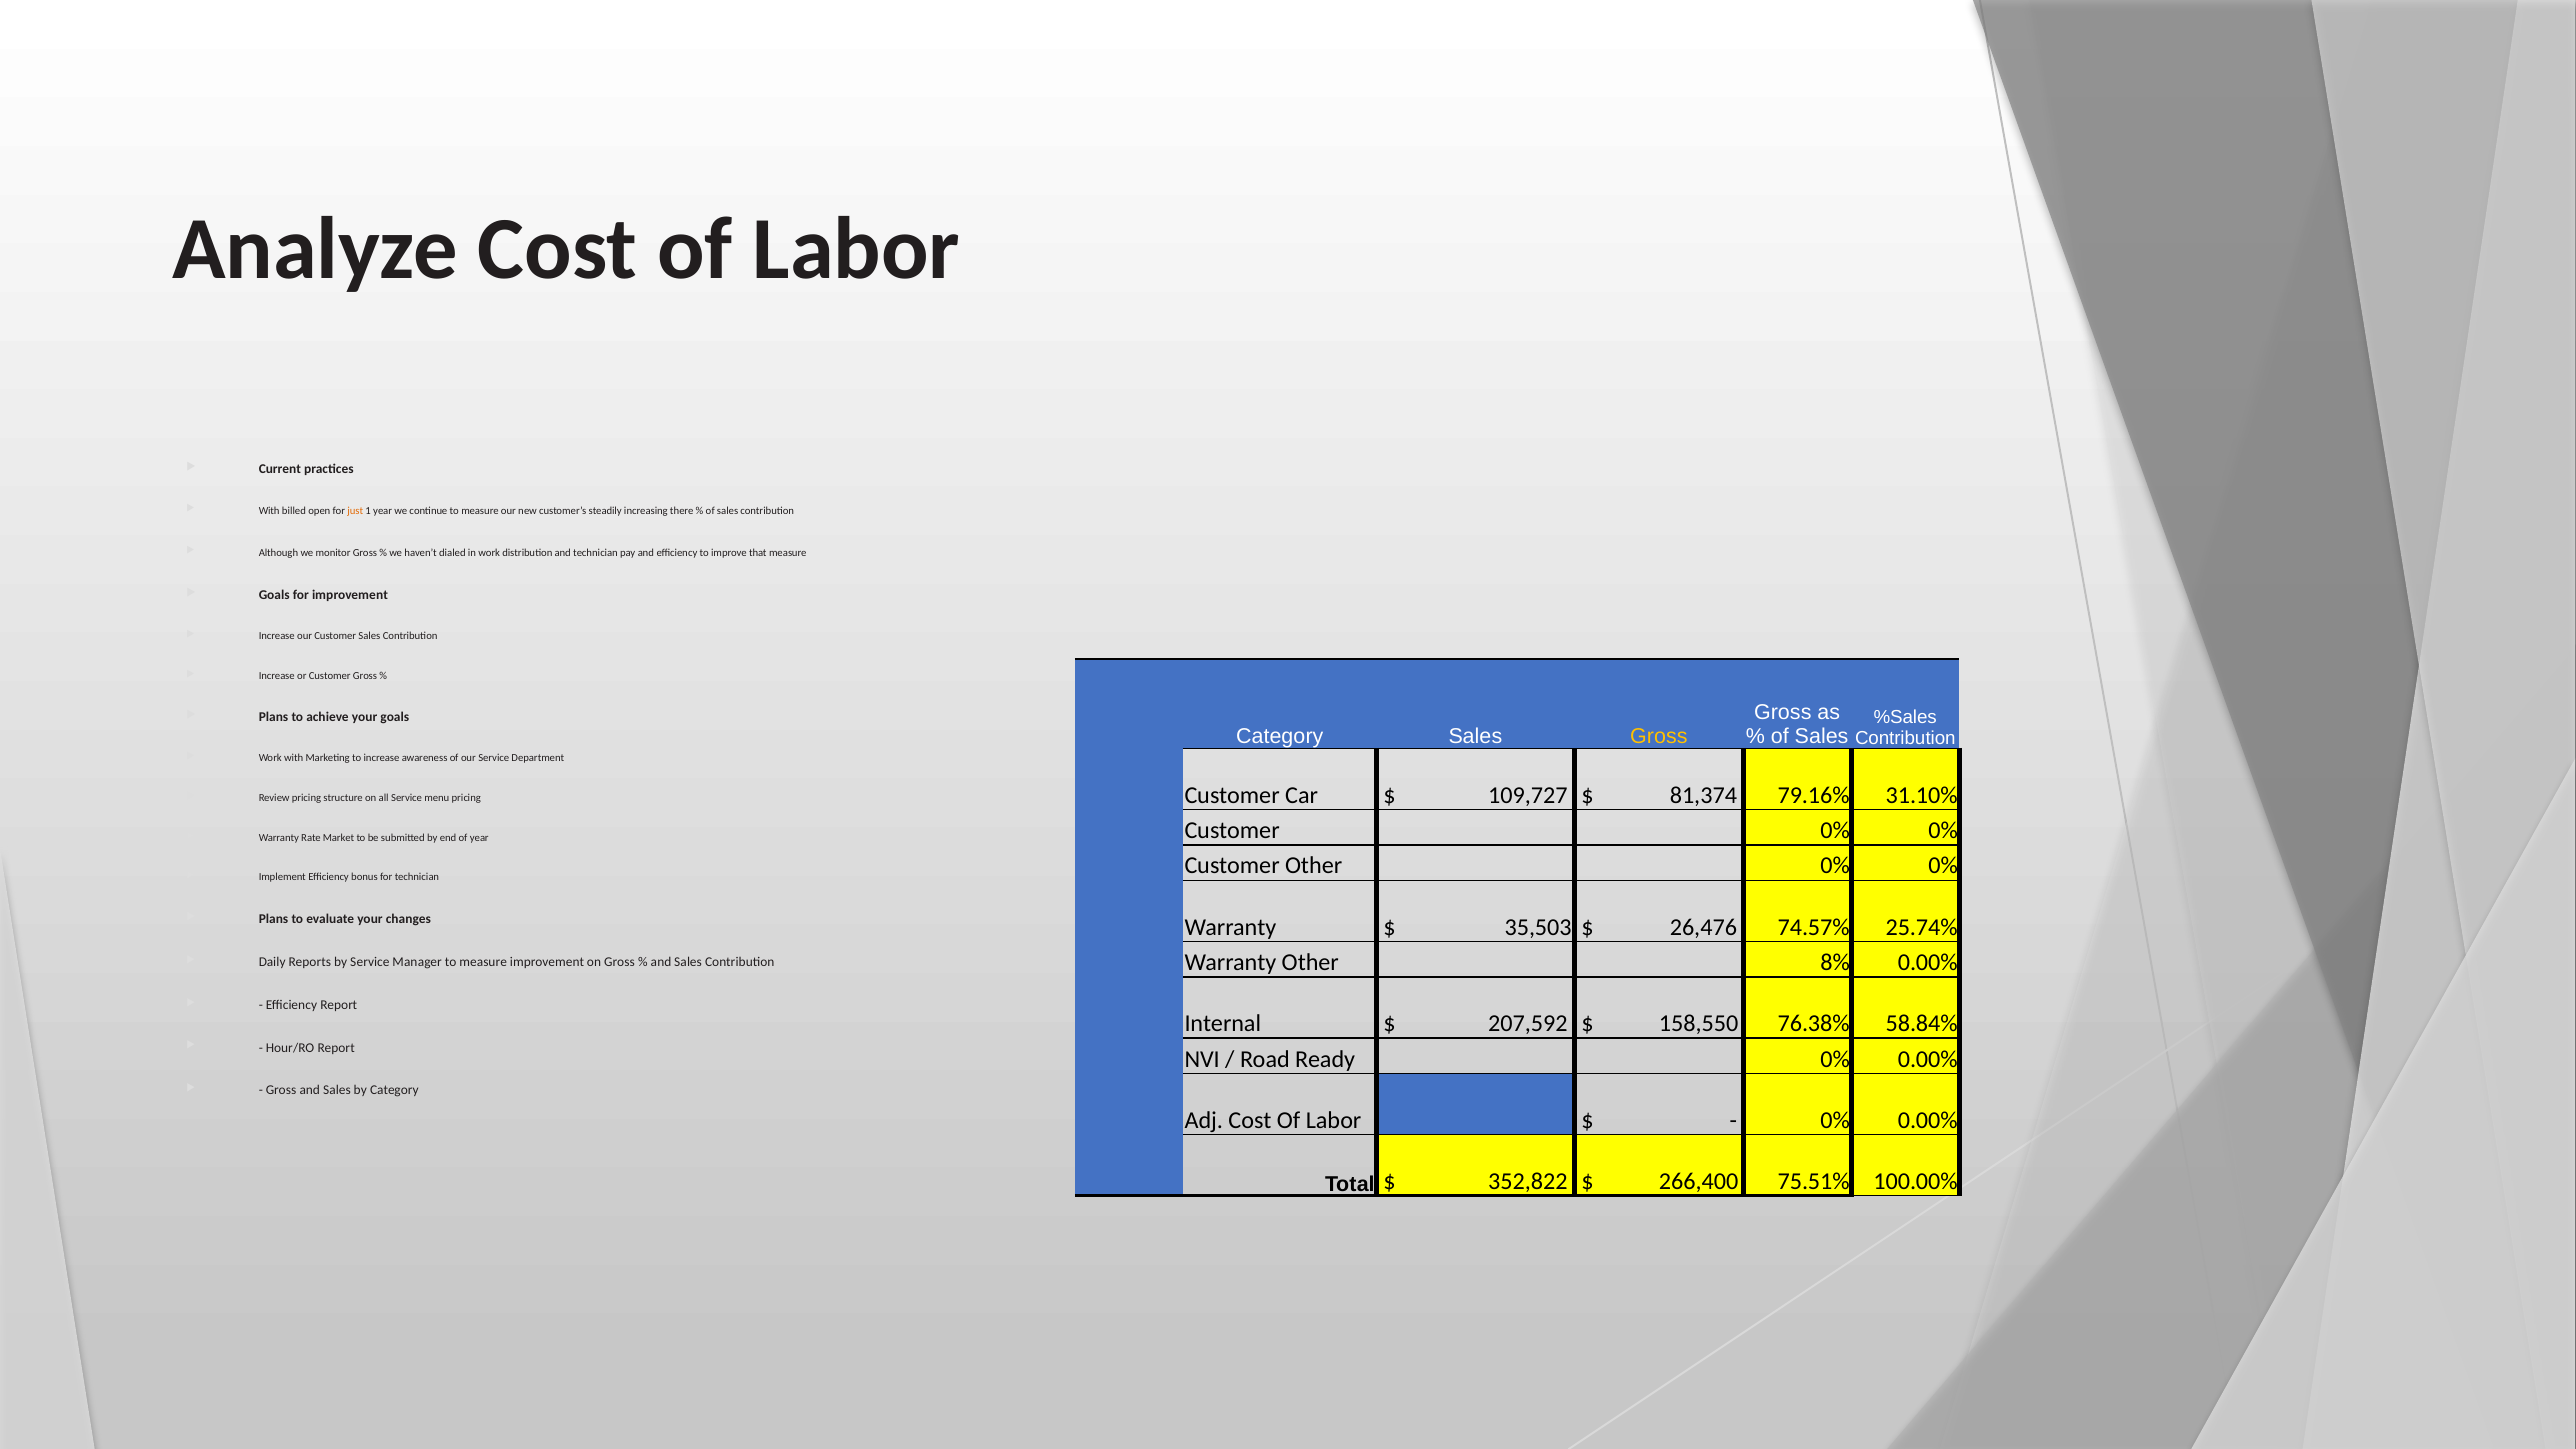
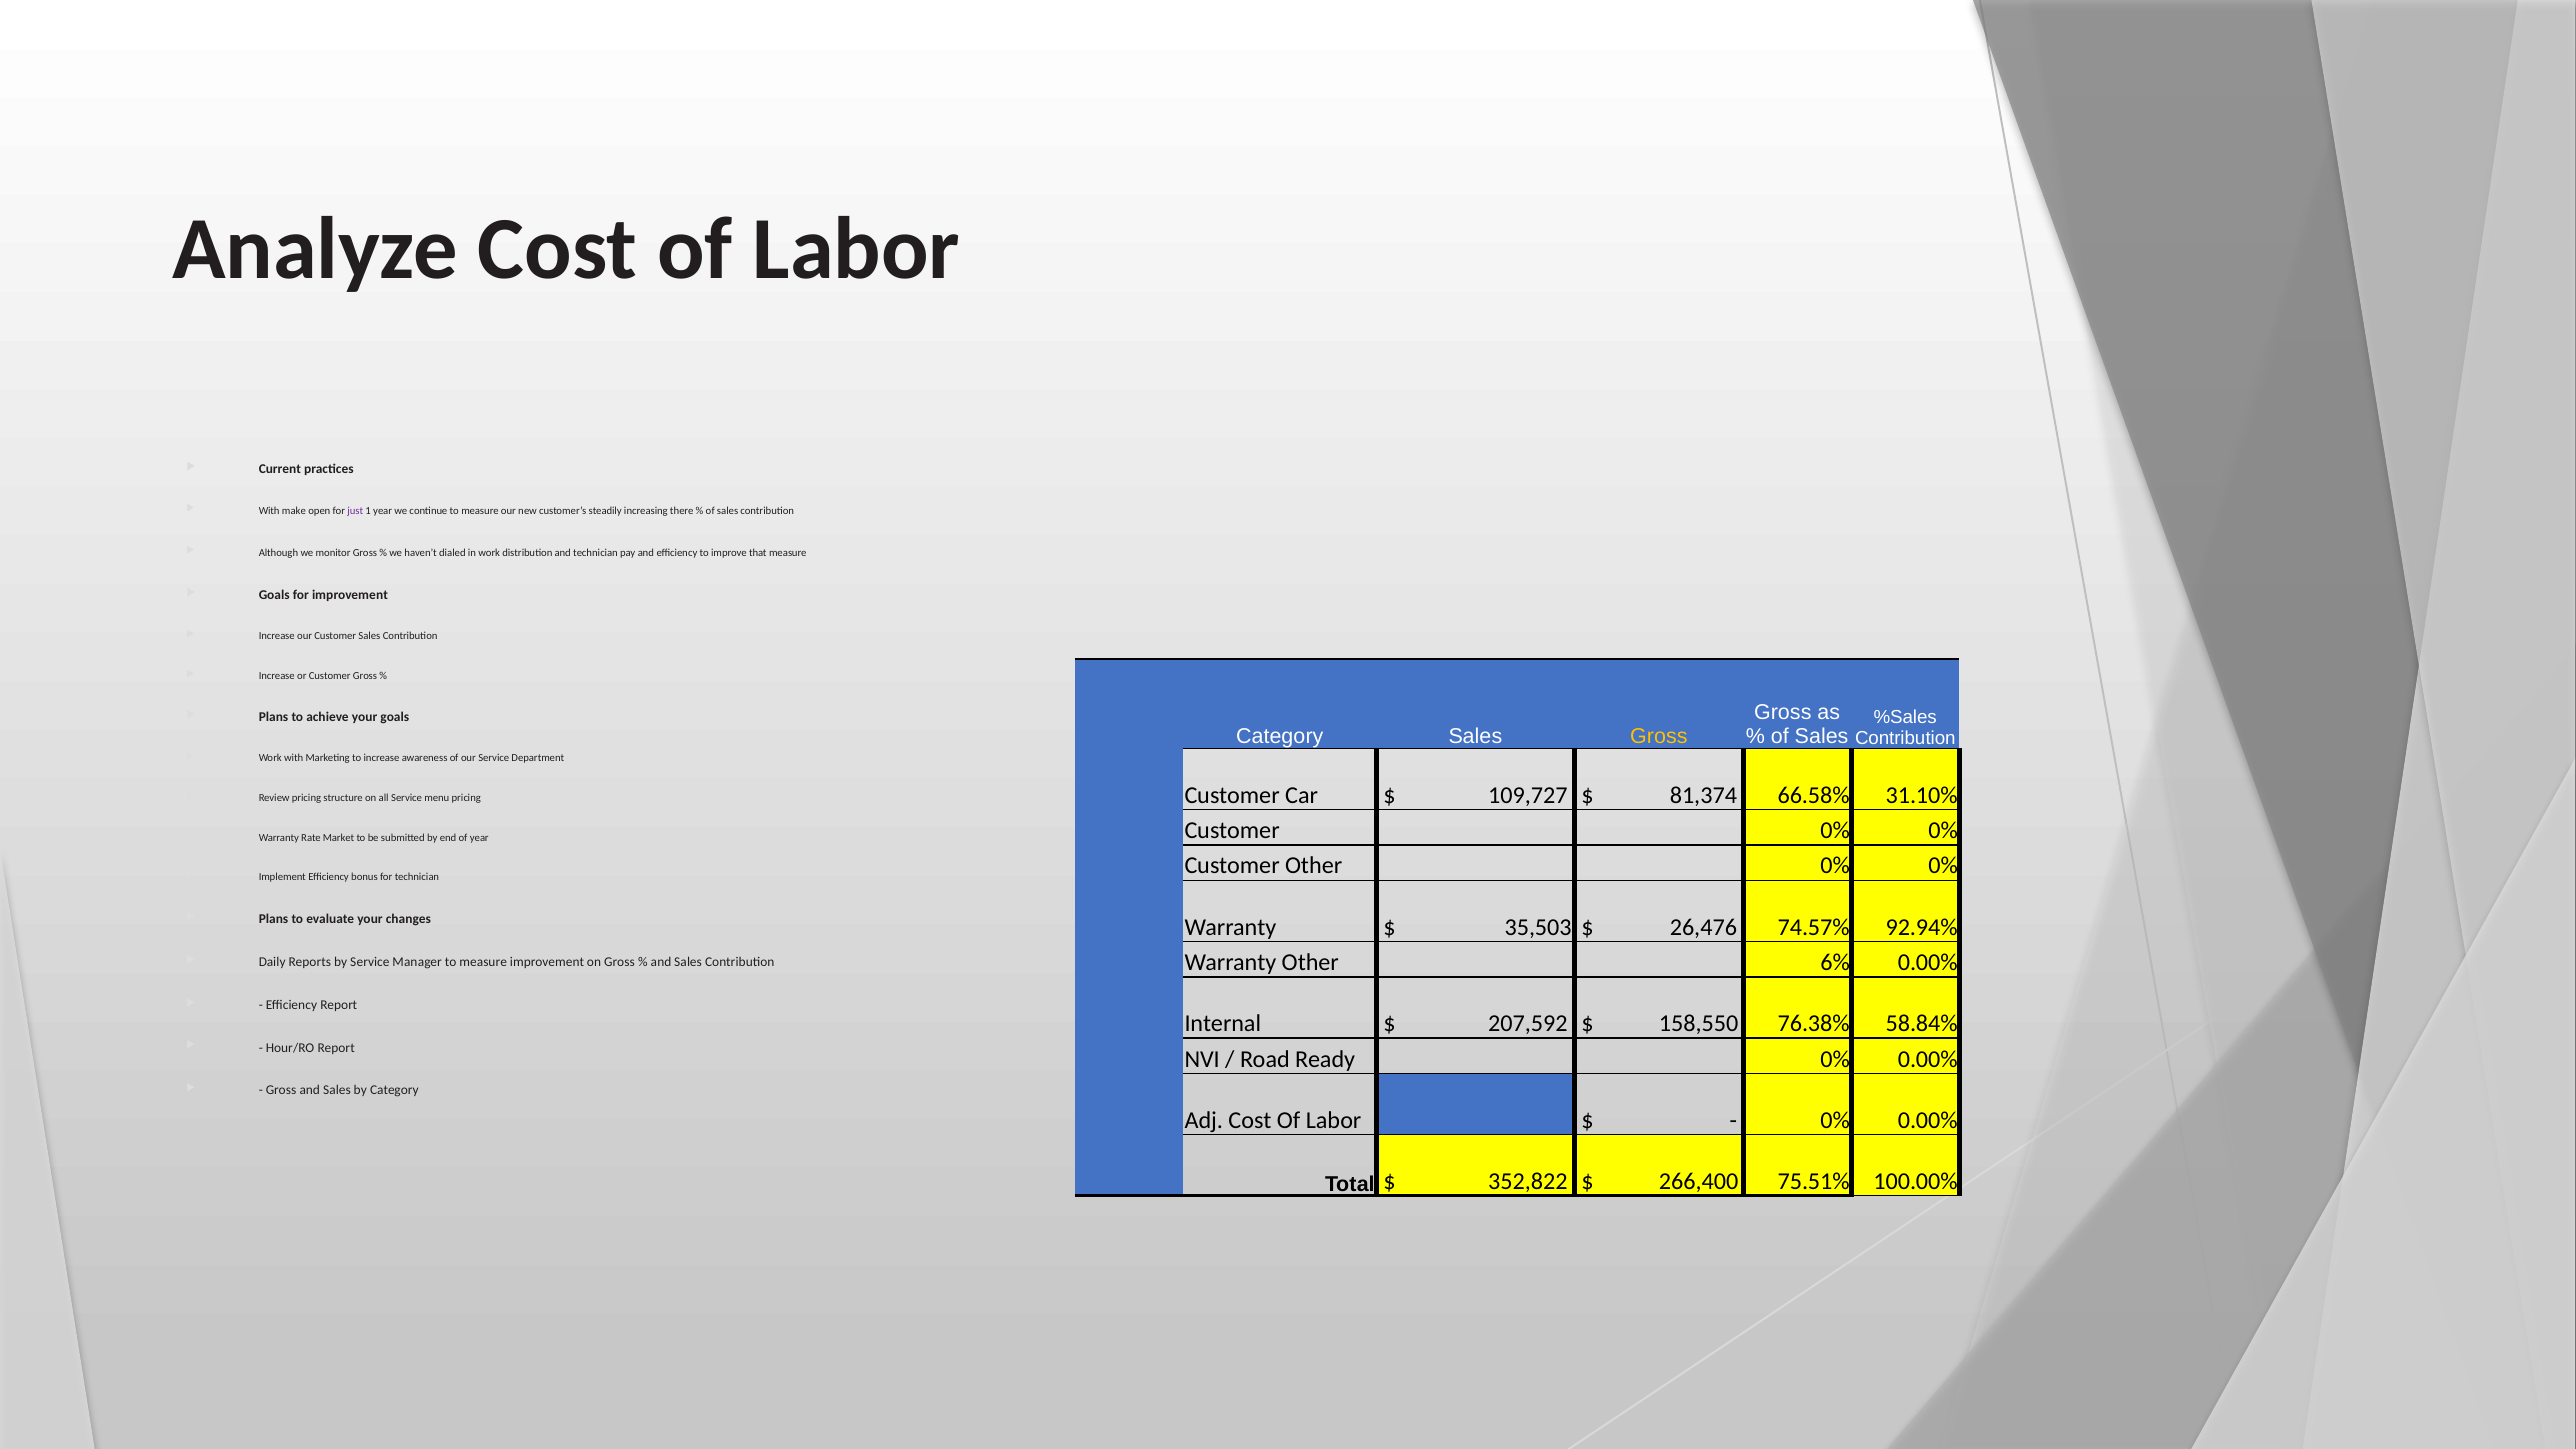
billed: billed -> make
just colour: orange -> purple
79.16%: 79.16% -> 66.58%
25.74%: 25.74% -> 92.94%
8%: 8% -> 6%
